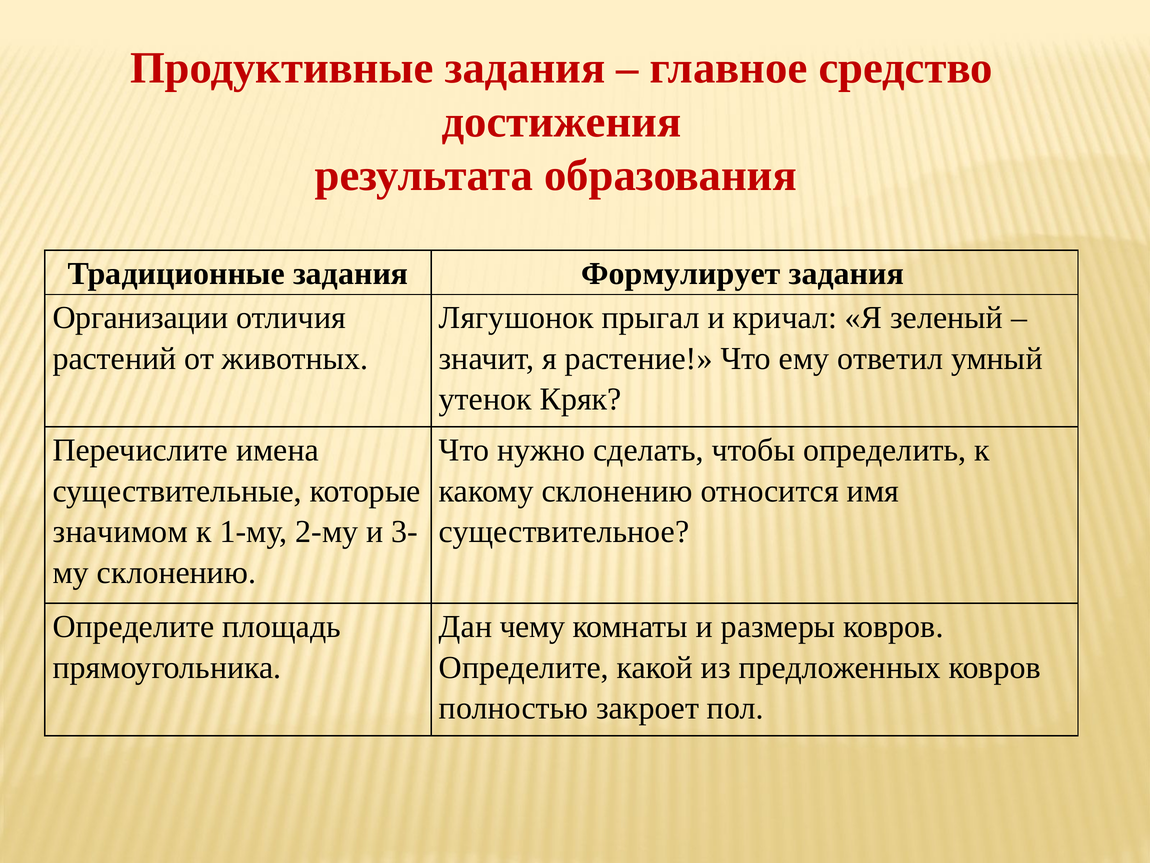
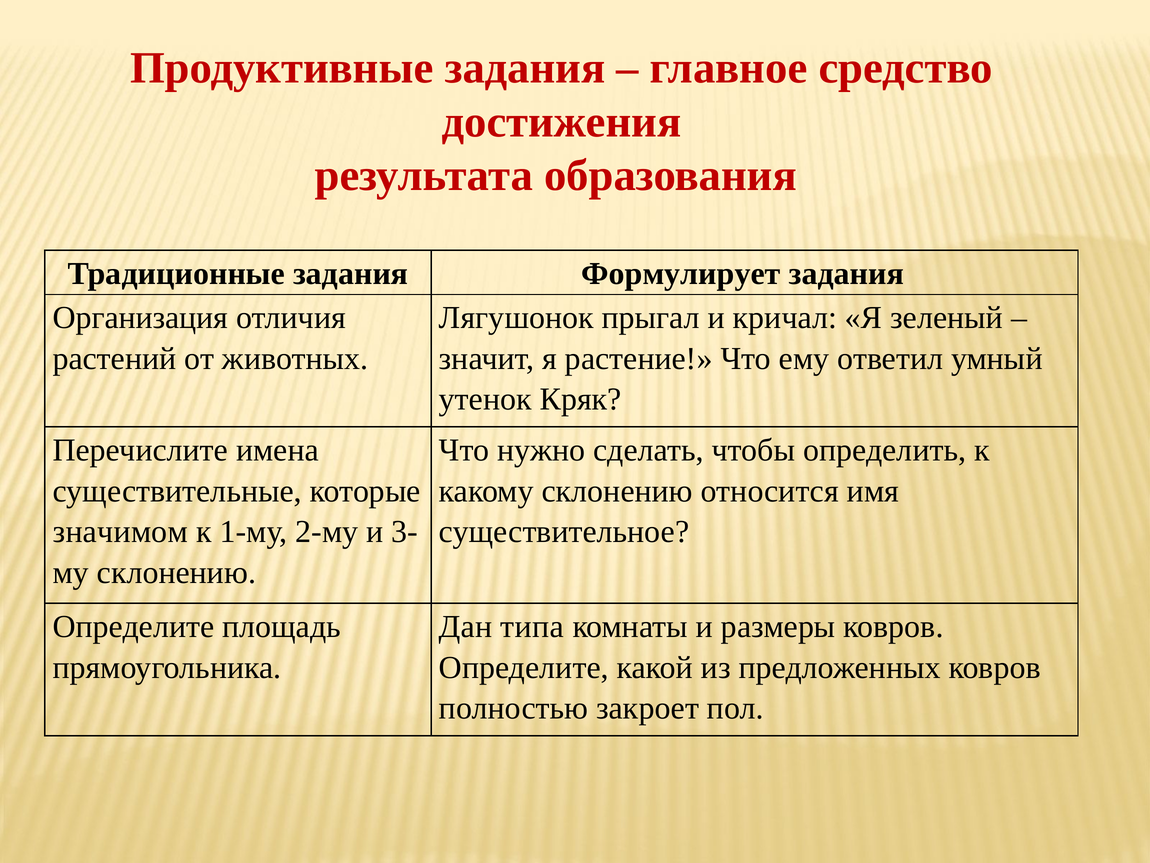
Организации: Организации -> Организация
чему: чему -> типа
